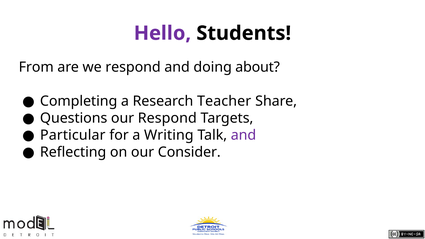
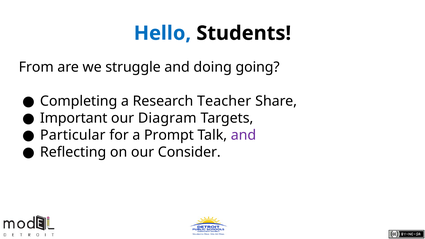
Hello colour: purple -> blue
we respond: respond -> struggle
about: about -> going
Questions: Questions -> Important
our Respond: Respond -> Diagram
Writing: Writing -> Prompt
